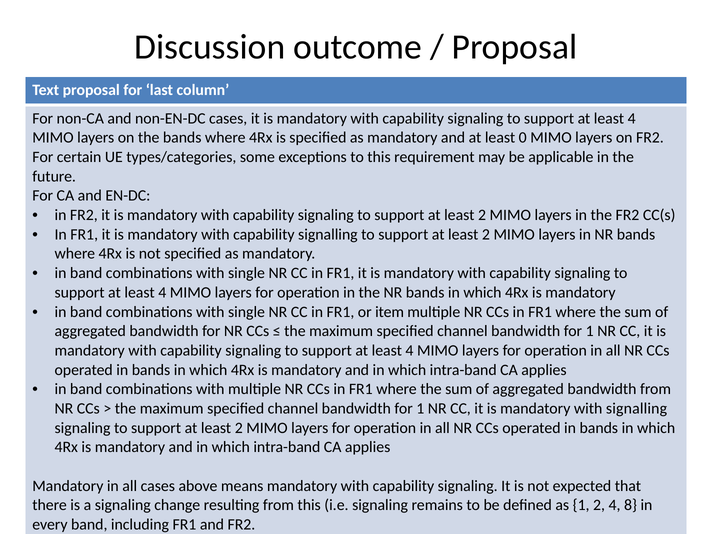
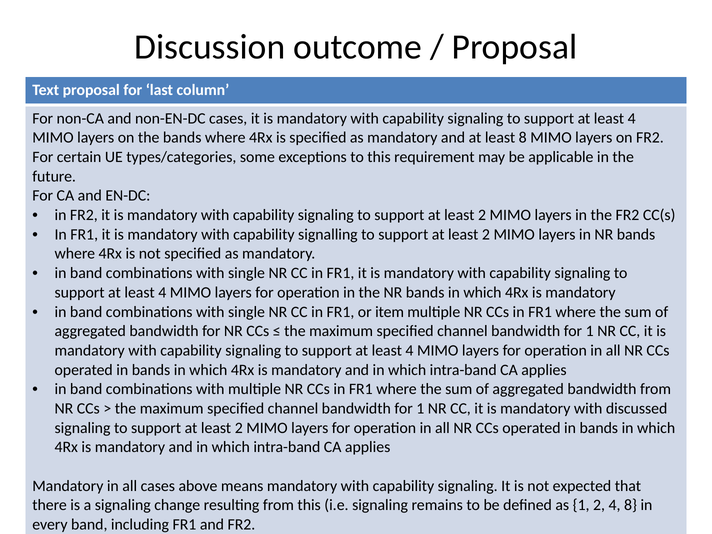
least 0: 0 -> 8
with signalling: signalling -> discussed
